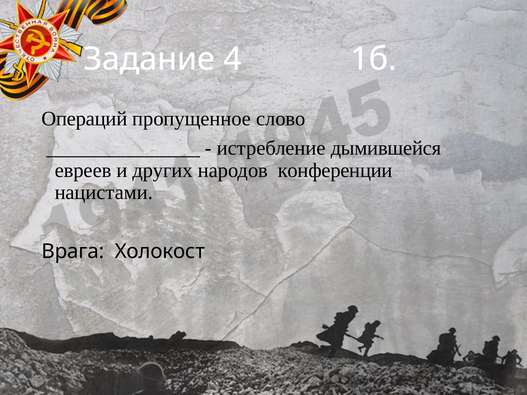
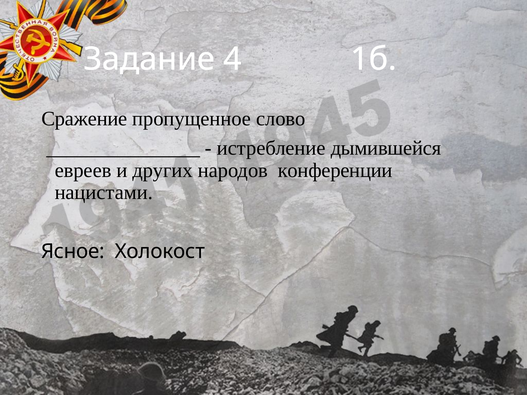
Операций: Операций -> Сражение
Врага: Врага -> Ясное
